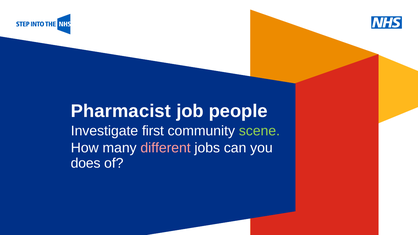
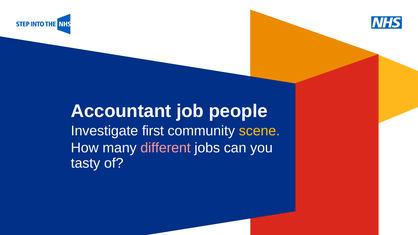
Pharmacist: Pharmacist -> Accountant
scene colour: light green -> yellow
does: does -> tasty
